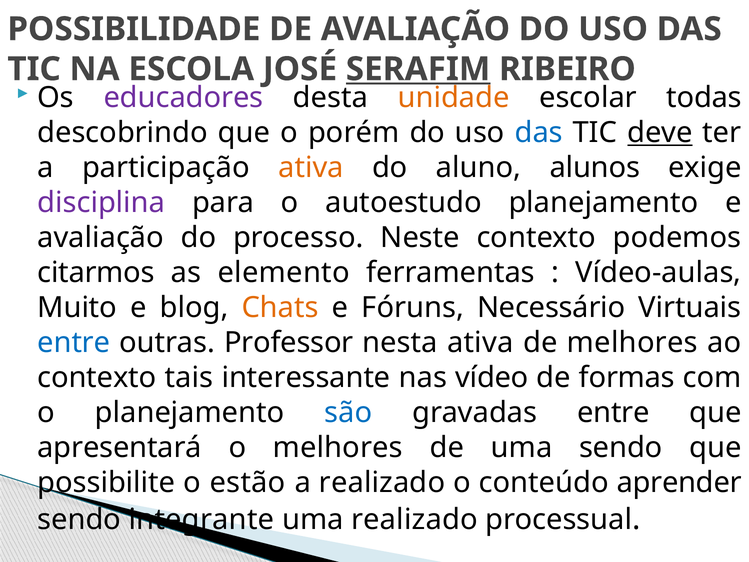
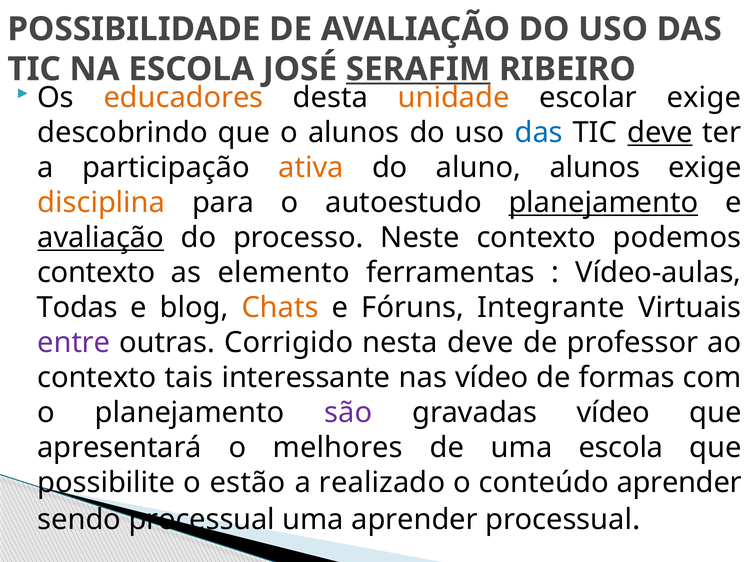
educadores colour: purple -> orange
escolar todas: todas -> exige
o porém: porém -> alunos
disciplina colour: purple -> orange
planejamento at (603, 203) underline: none -> present
avaliação at (101, 238) underline: none -> present
citarmos at (96, 272): citarmos -> contexto
Muito: Muito -> Todas
Necessário: Necessário -> Integrante
entre at (74, 342) colour: blue -> purple
Professor: Professor -> Corrigido
nesta ativa: ativa -> deve
de melhores: melhores -> professor
são colour: blue -> purple
gravadas entre: entre -> vídeo
uma sendo: sendo -> escola
sendo integrante: integrante -> processual
uma realizado: realizado -> aprender
